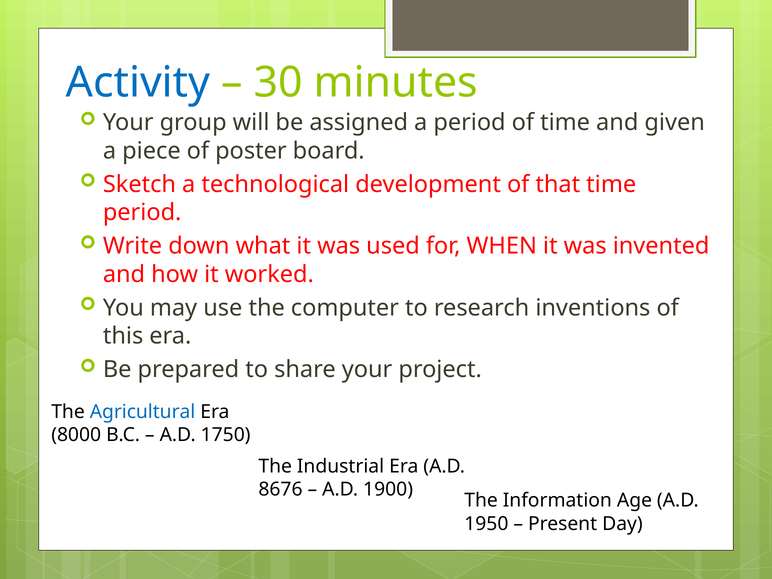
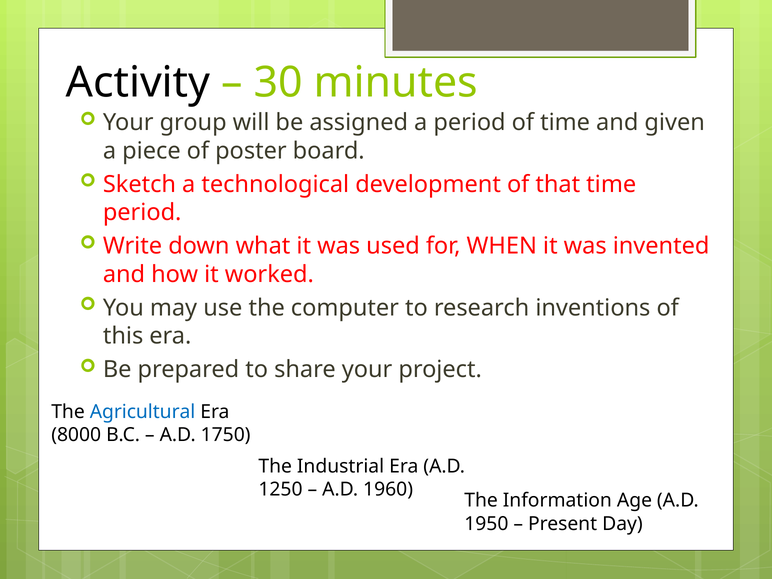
Activity colour: blue -> black
8676: 8676 -> 1250
1900: 1900 -> 1960
